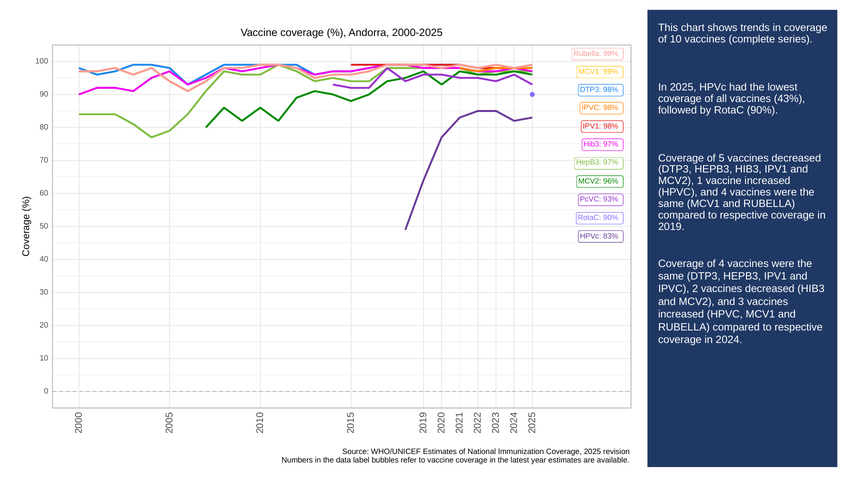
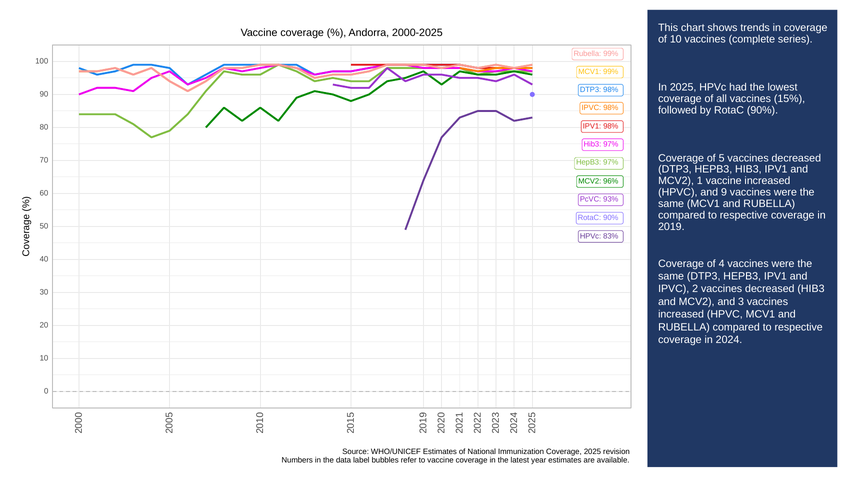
43%: 43% -> 15%
and 4: 4 -> 9
